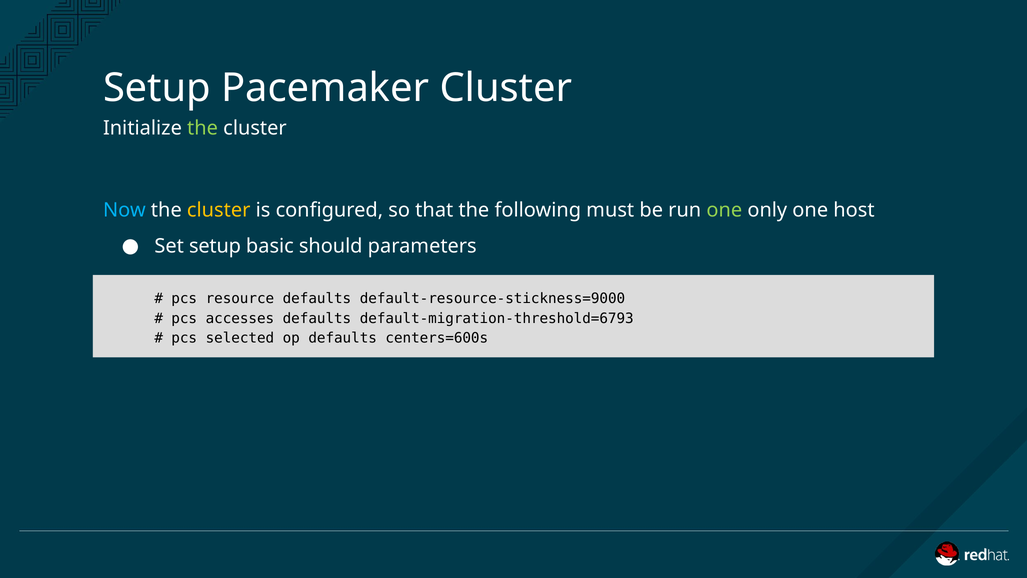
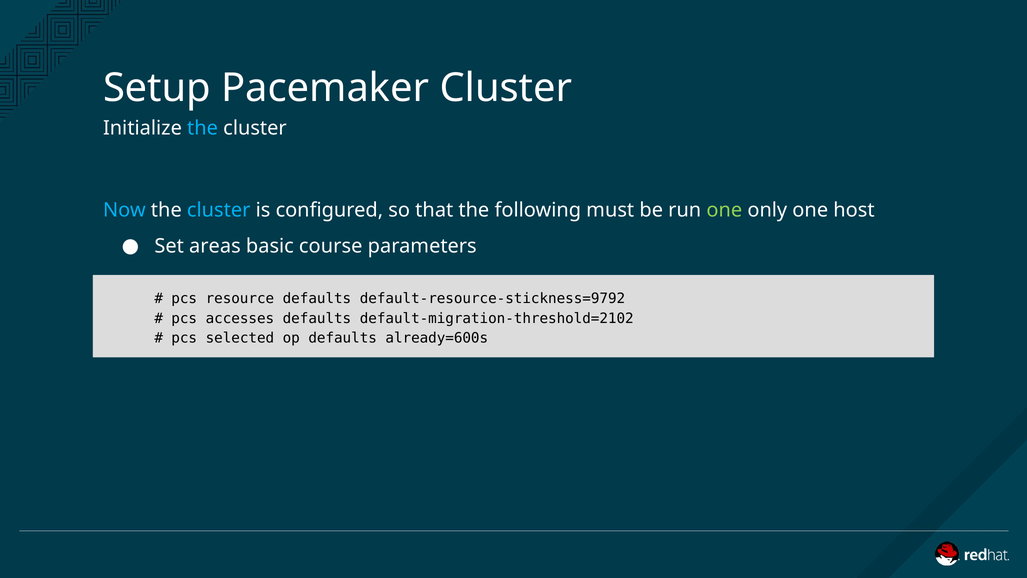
the at (203, 128) colour: light green -> light blue
cluster at (219, 210) colour: yellow -> light blue
Set setup: setup -> areas
should: should -> course
default-resource-stickness=9000: default-resource-stickness=9000 -> default-resource-stickness=9792
default-migration-threshold=6793: default-migration-threshold=6793 -> default-migration-threshold=2102
centers=600s: centers=600s -> already=600s
